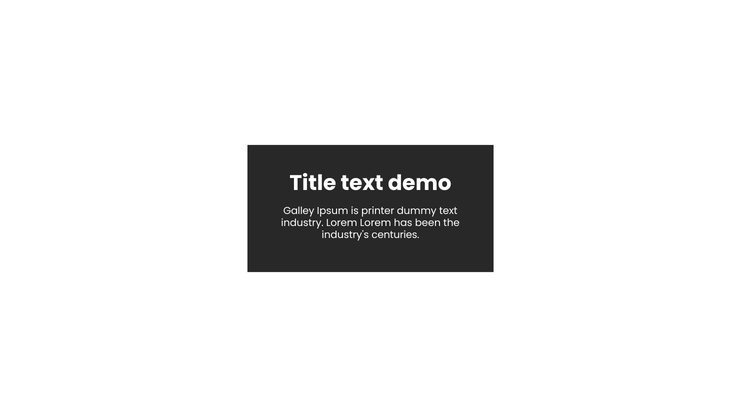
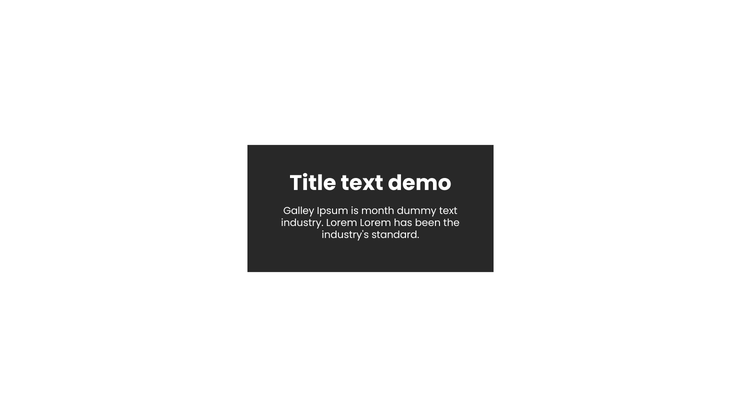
printer: printer -> month
centuries: centuries -> standard
